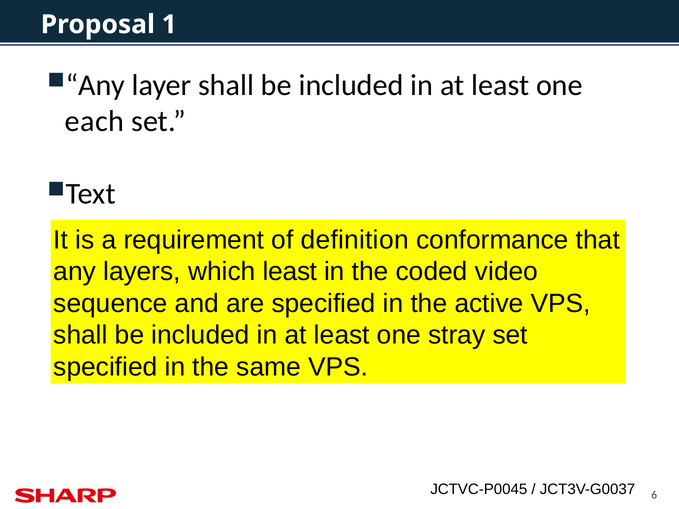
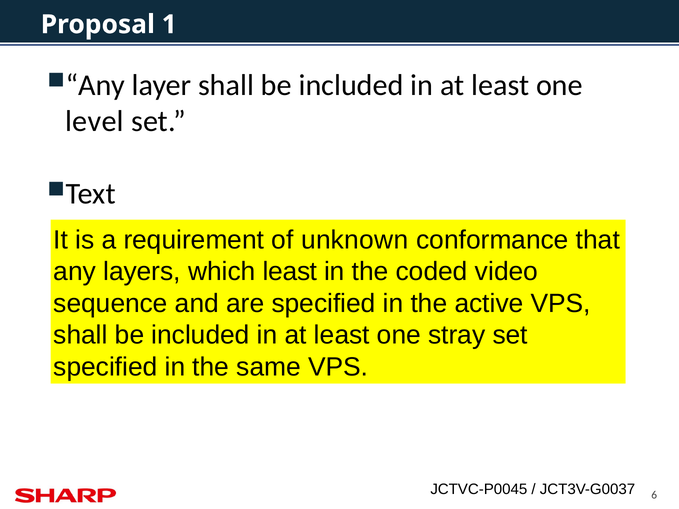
each: each -> level
definition: definition -> unknown
